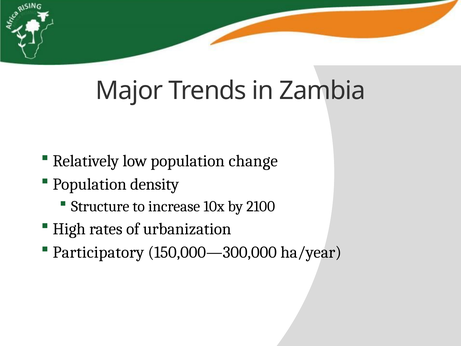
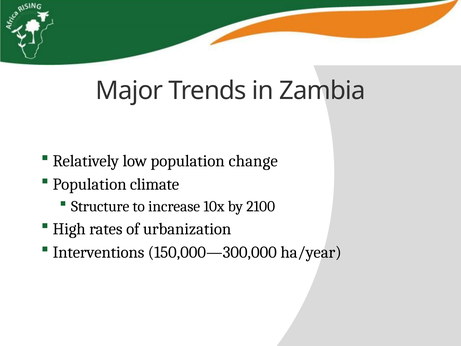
density: density -> climate
Participatory: Participatory -> Interventions
